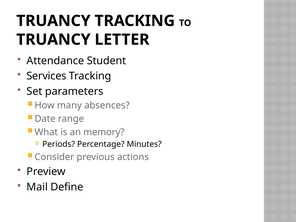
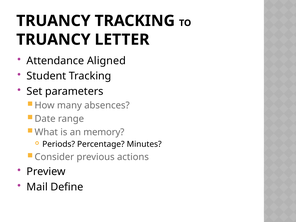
Student: Student -> Aligned
Services: Services -> Student
